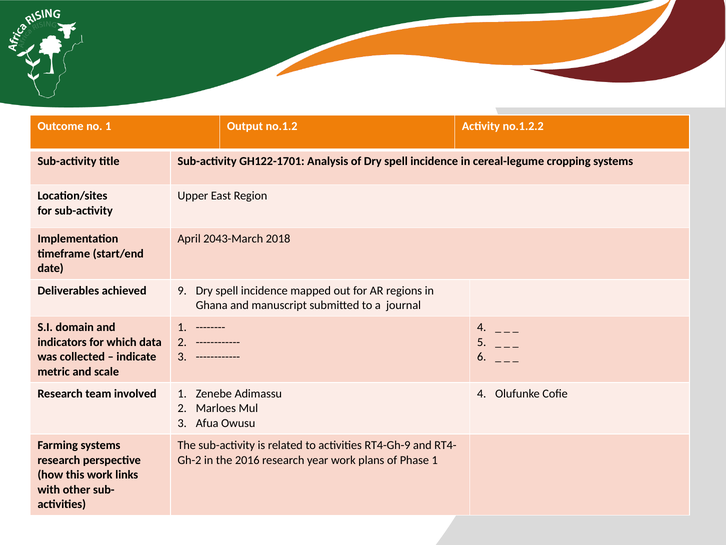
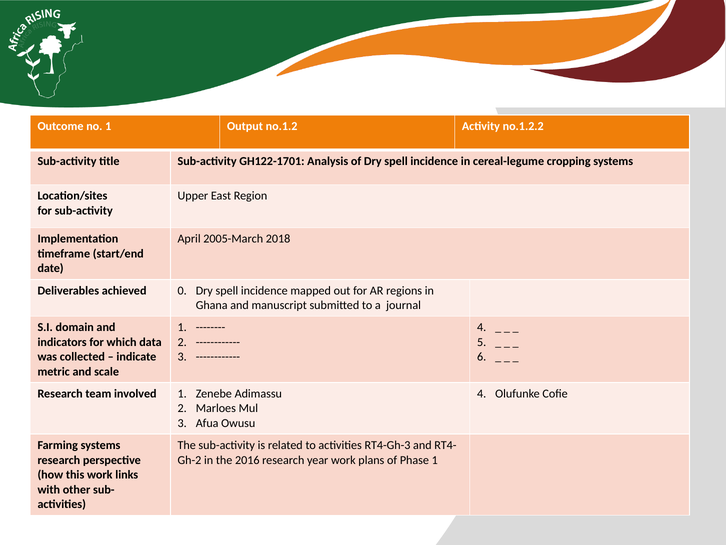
2043-March: 2043-March -> 2005-March
9: 9 -> 0
RT4-Gh-9: RT4-Gh-9 -> RT4-Gh-3
